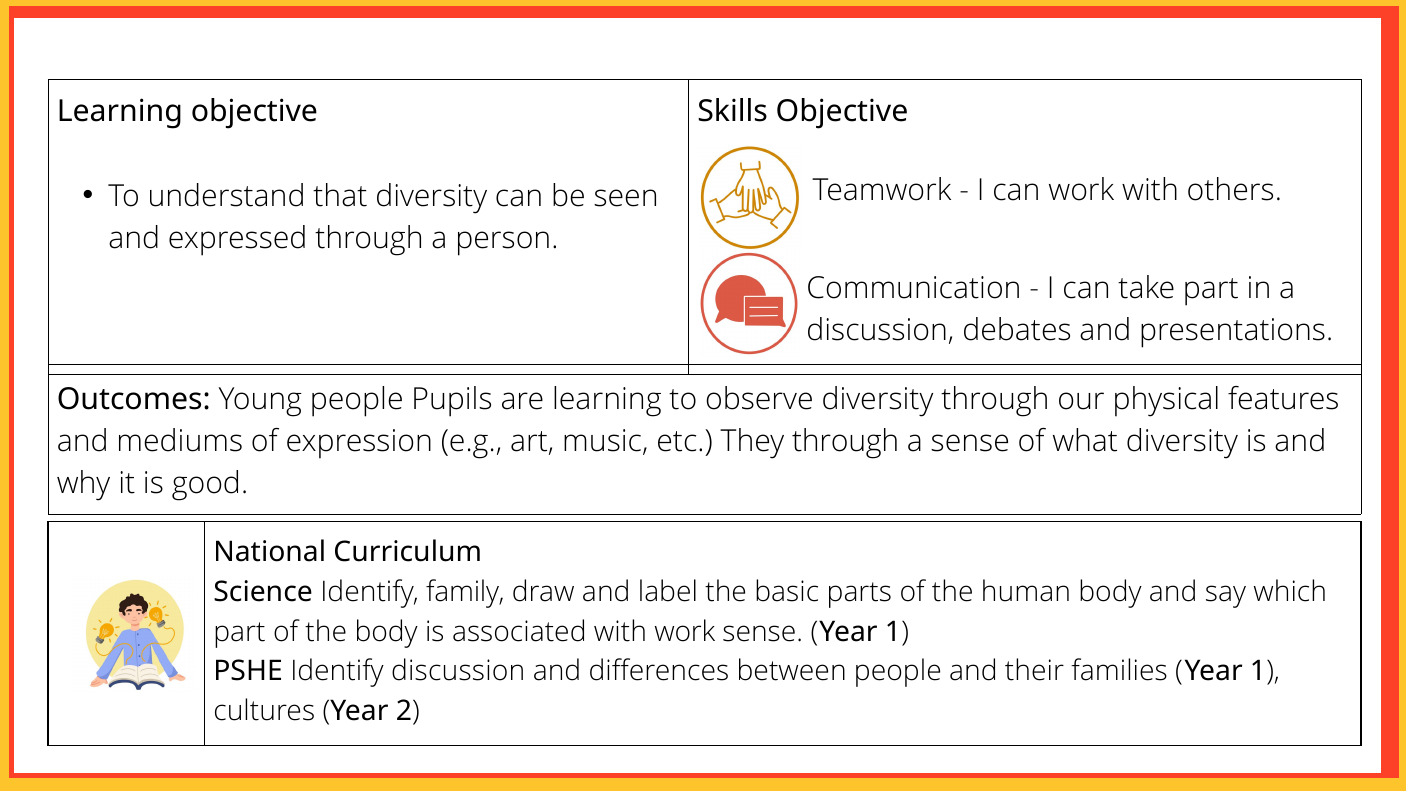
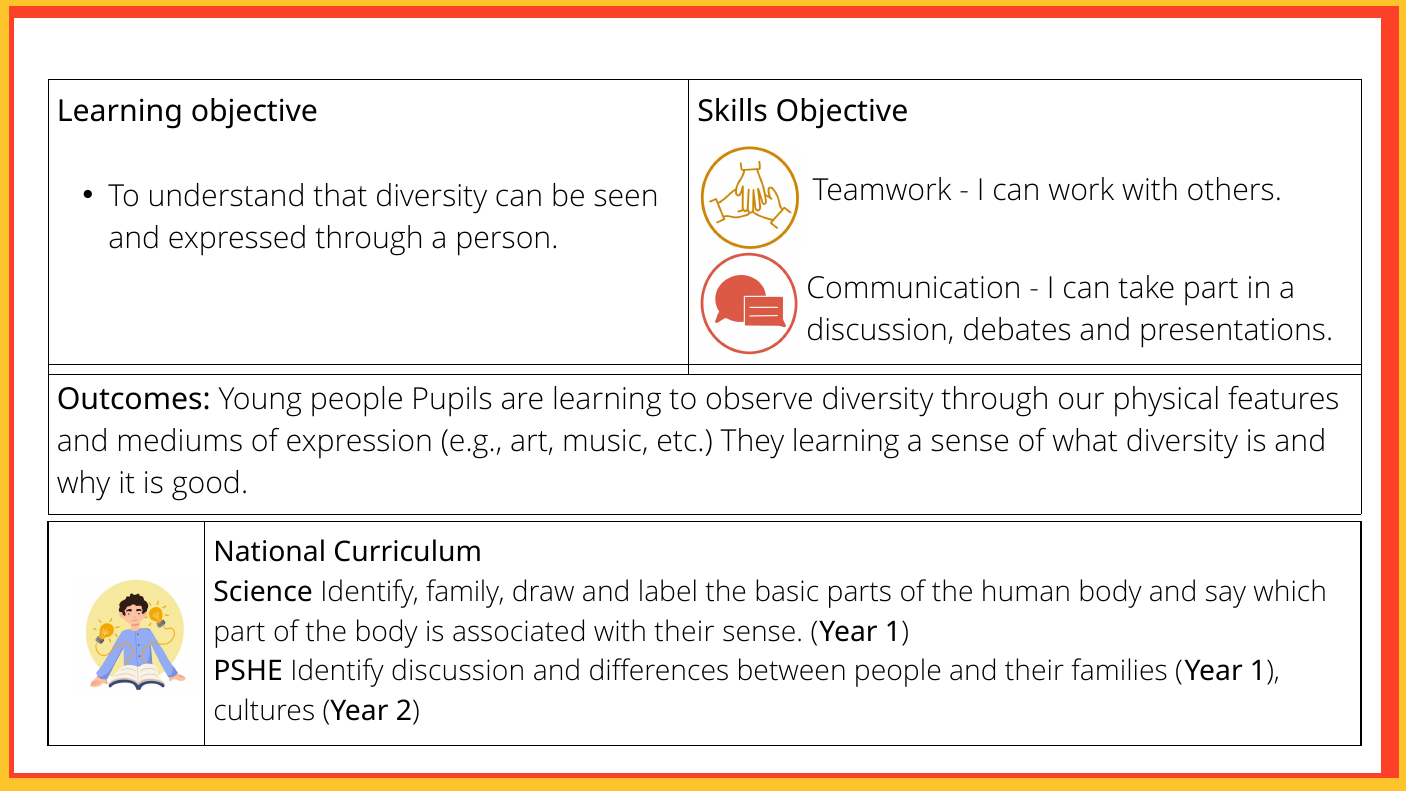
They through: through -> learning
with work: work -> their
